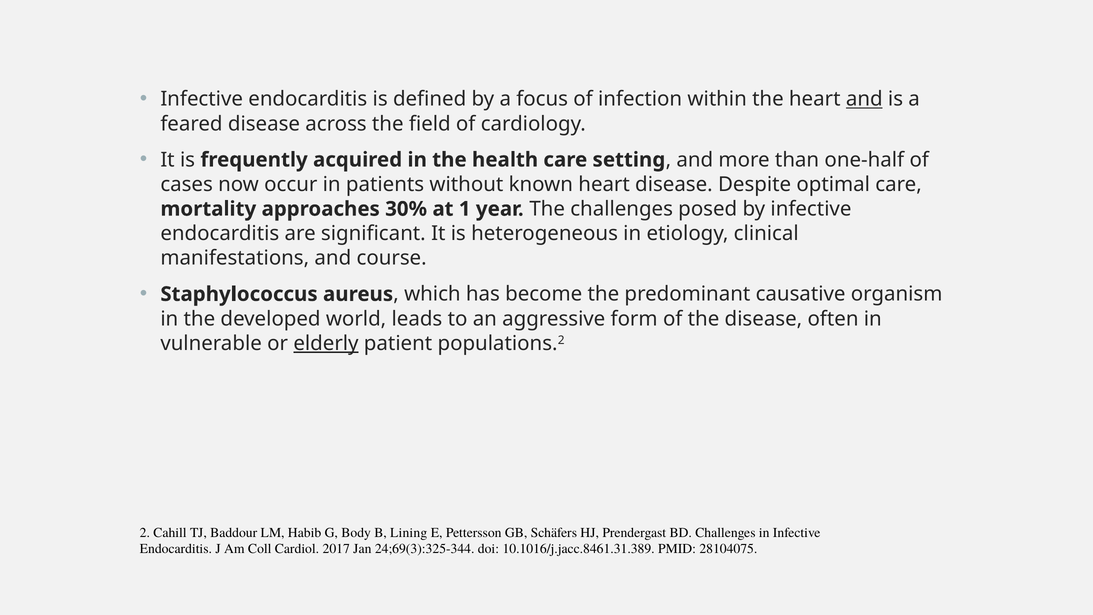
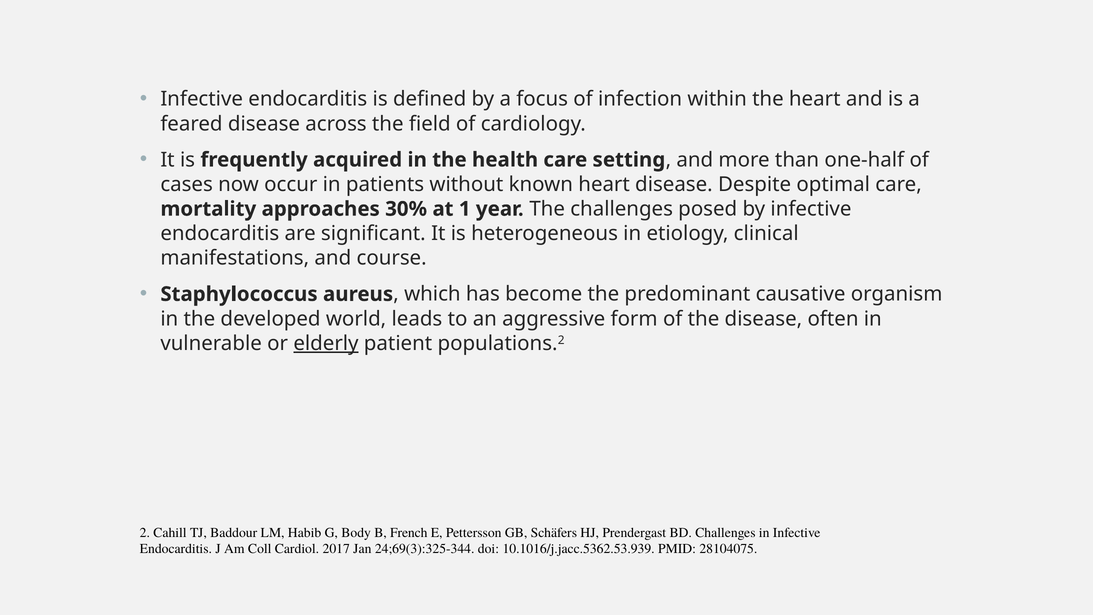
and at (864, 99) underline: present -> none
Lining: Lining -> French
10.1016/j.jacc.8461.31.389: 10.1016/j.jacc.8461.31.389 -> 10.1016/j.jacc.5362.53.939
